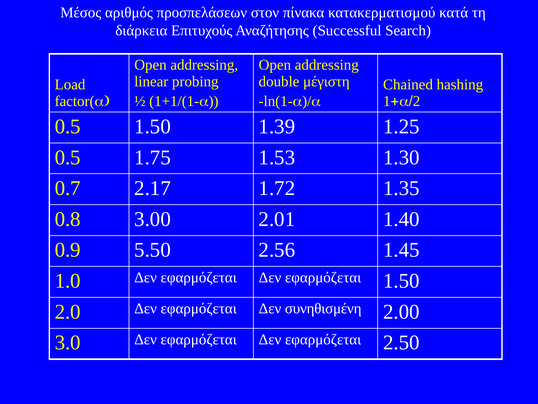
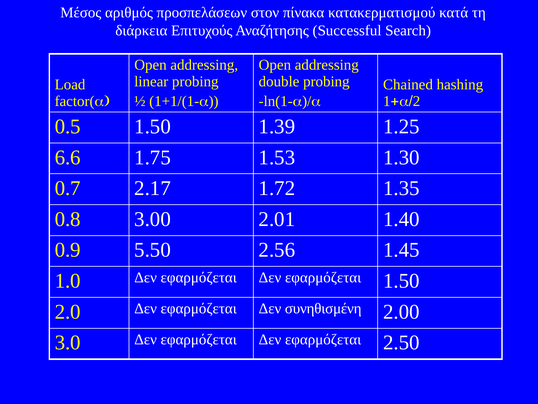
double μέγιστη: μέγιστη -> probing
0.5 at (68, 157): 0.5 -> 6.6
